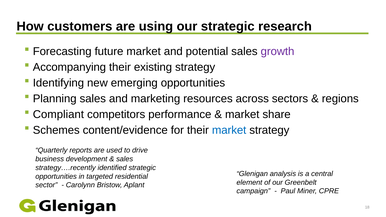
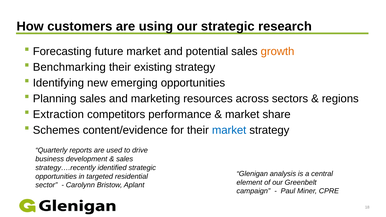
growth colour: purple -> orange
Accompanying: Accompanying -> Benchmarking
Compliant: Compliant -> Extraction
